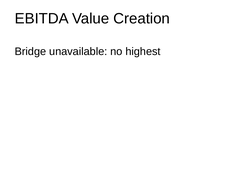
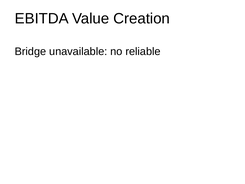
highest: highest -> reliable
